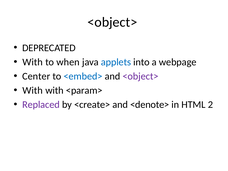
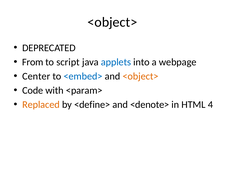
With at (33, 62): With -> From
when: when -> script
<object> at (141, 76) colour: purple -> orange
With at (33, 90): With -> Code
Replaced colour: purple -> orange
<create>: <create> -> <define>
2: 2 -> 4
